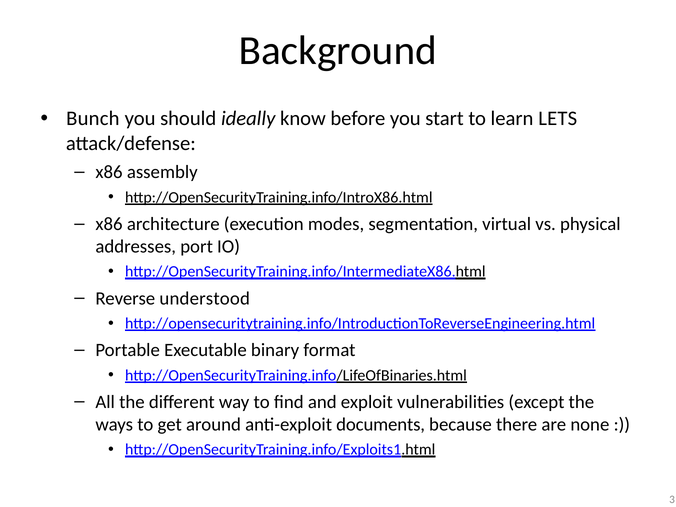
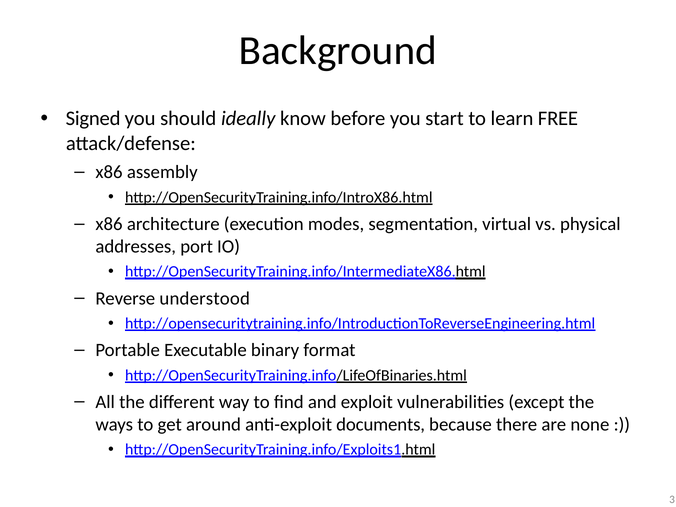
Bunch: Bunch -> Signed
LETS: LETS -> FREE
